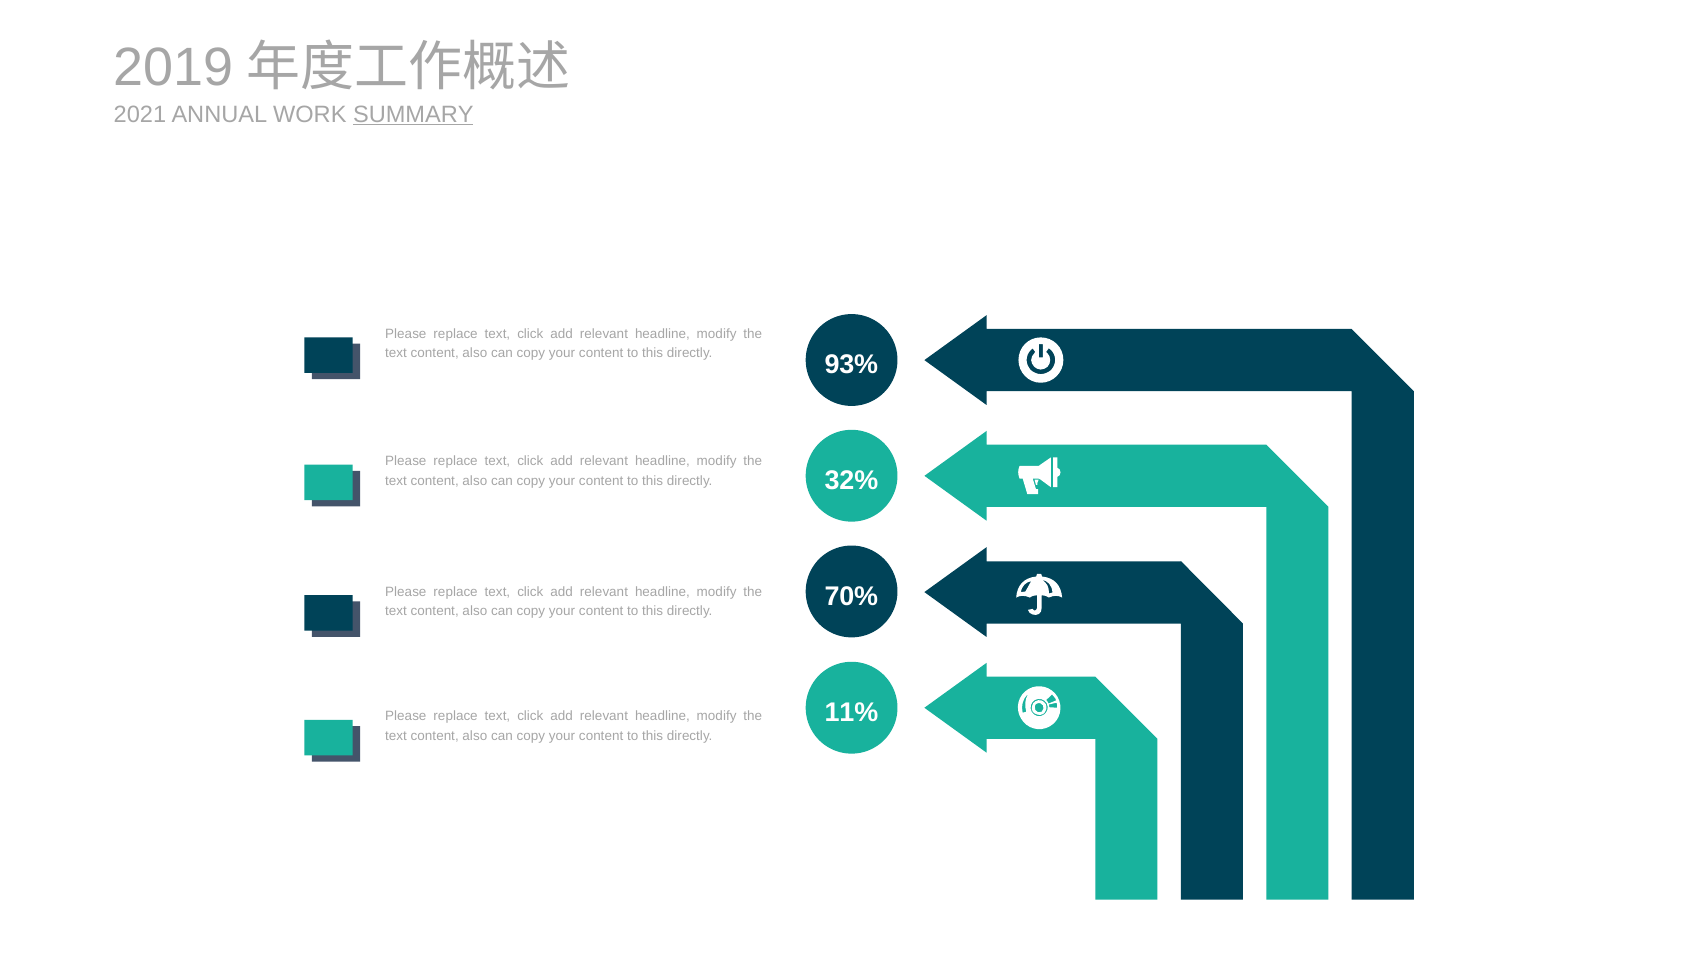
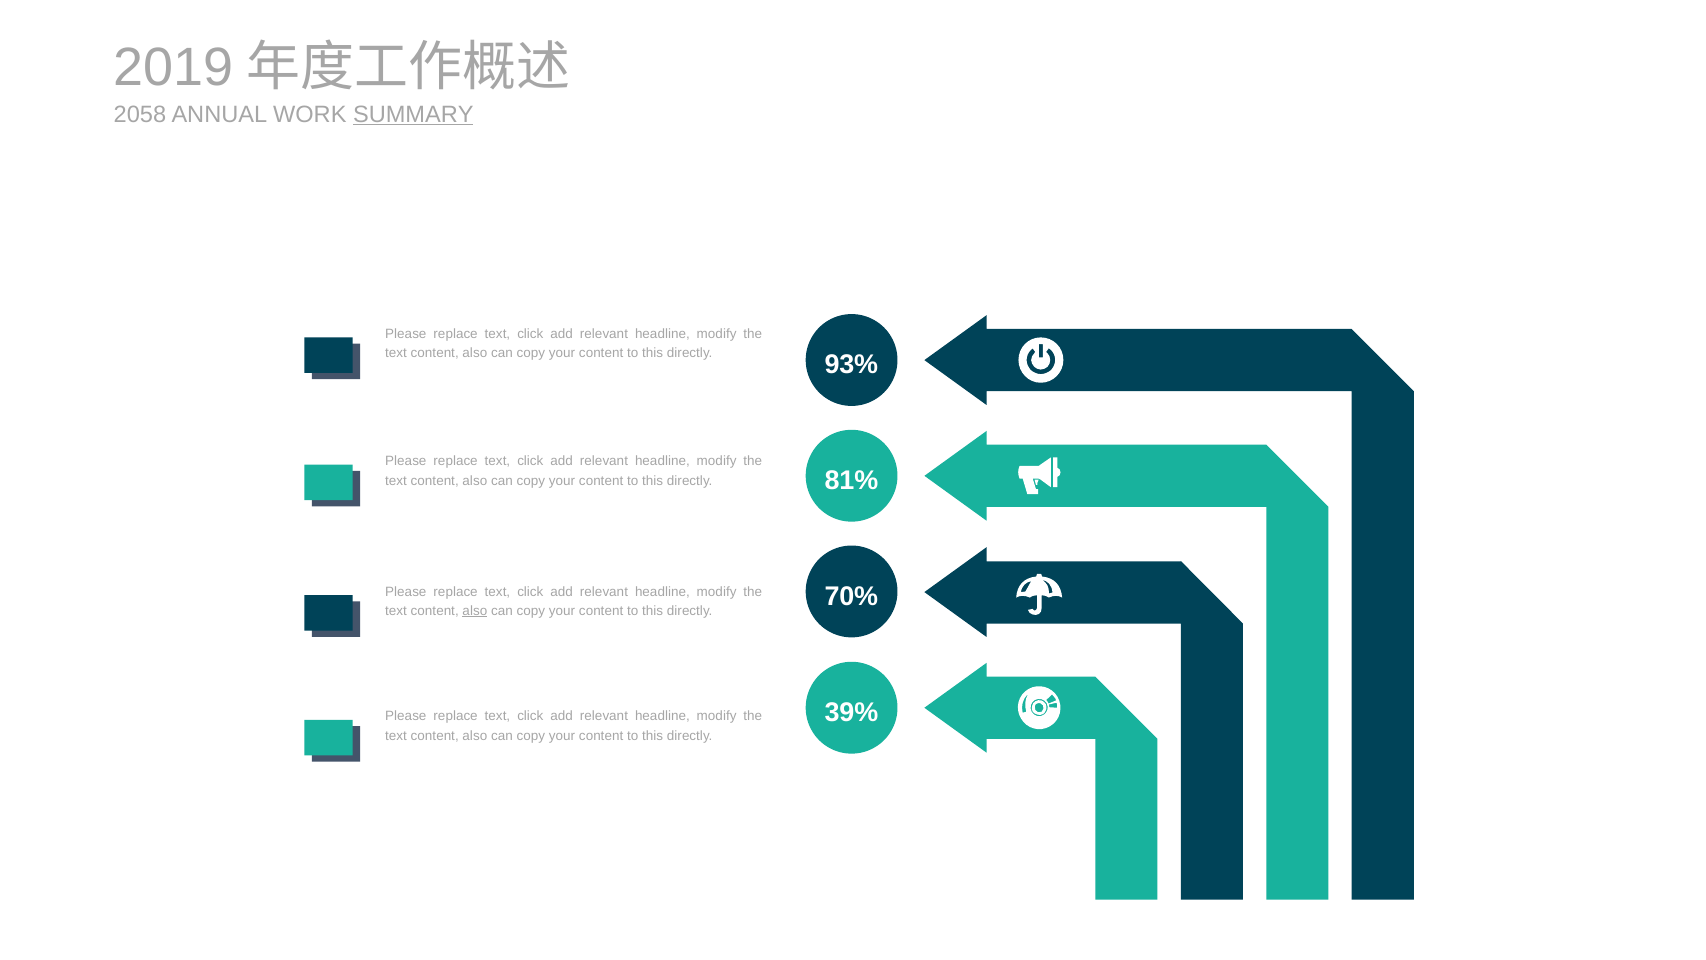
2021: 2021 -> 2058
32%: 32% -> 81%
also at (475, 611) underline: none -> present
11%: 11% -> 39%
